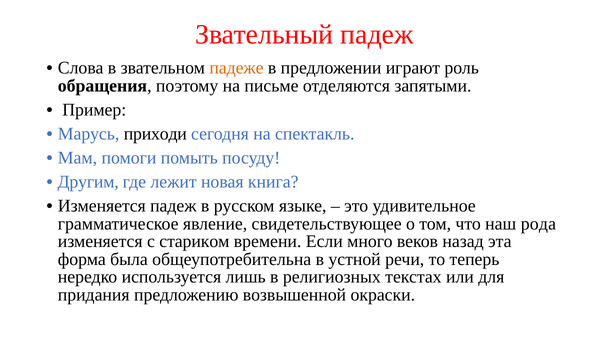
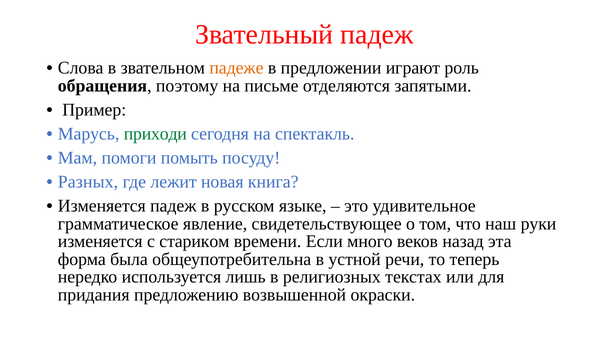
приходи colour: black -> green
Другим: Другим -> Разных
рода: рода -> руки
